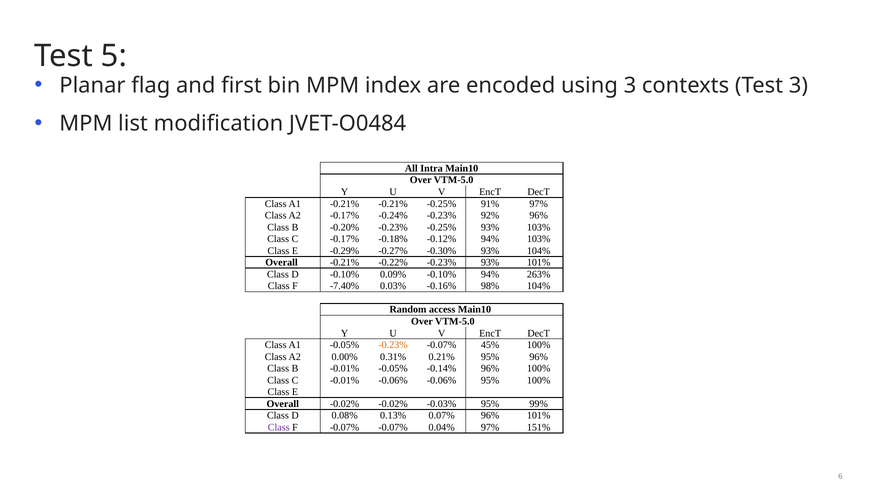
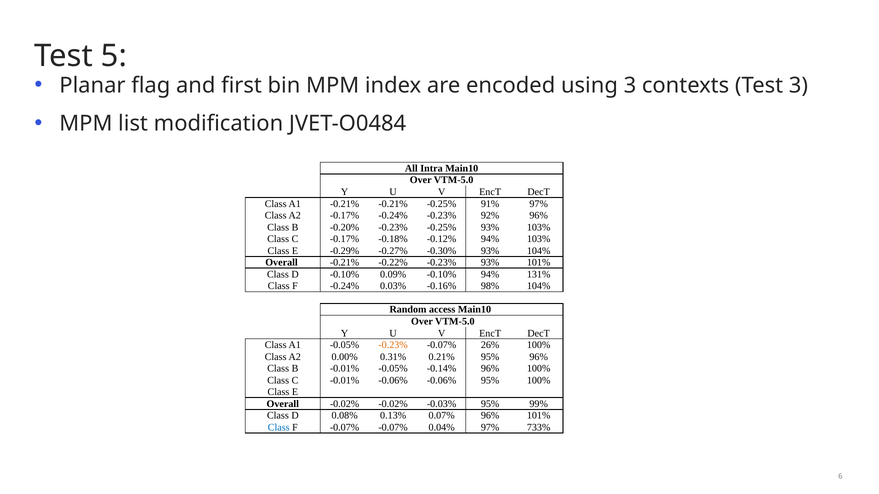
263%: 263% -> 131%
F -7.40%: -7.40% -> -0.24%
45%: 45% -> 26%
Class at (279, 428) colour: purple -> blue
151%: 151% -> 733%
